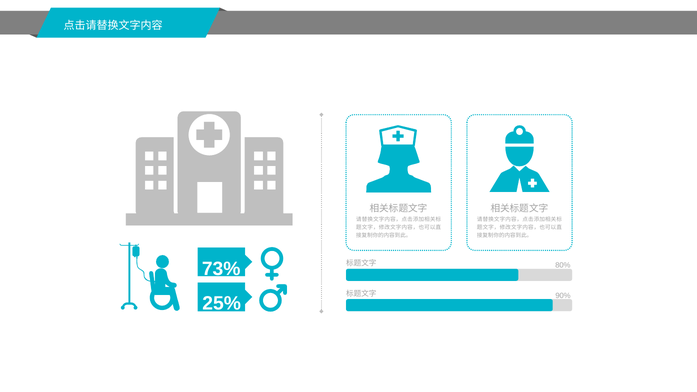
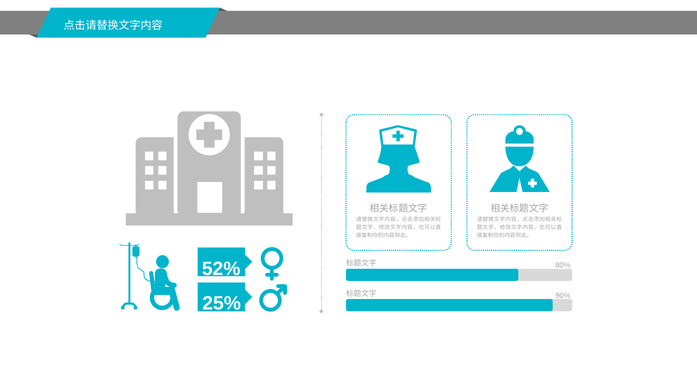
73%: 73% -> 52%
